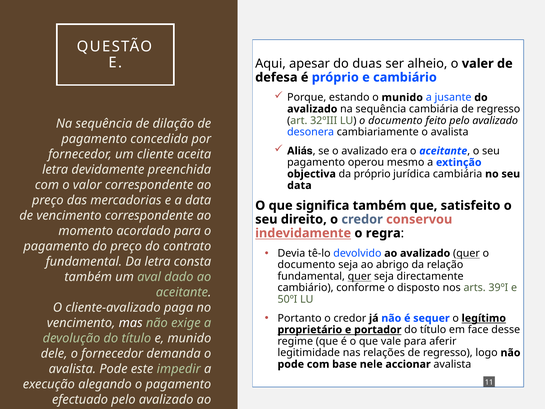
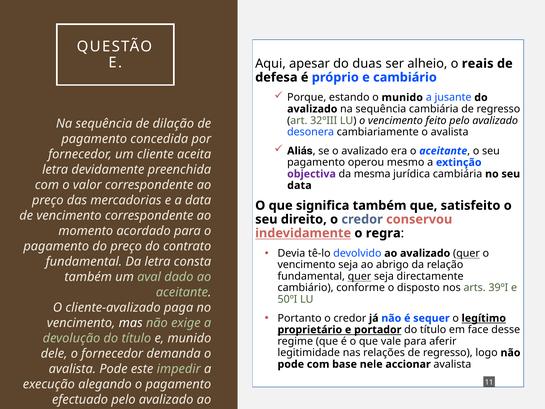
valer: valer -> reais
LU o documento: documento -> vencimento
objectiva colour: black -> purple
da próprio: próprio -> mesma
documento at (306, 265): documento -> vencimento
